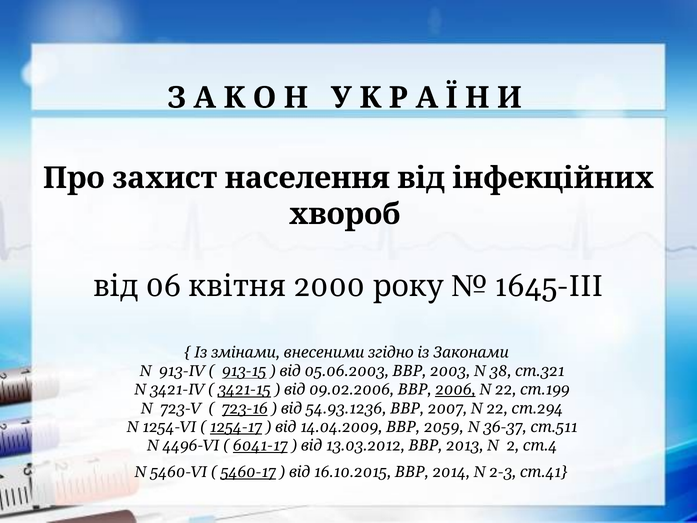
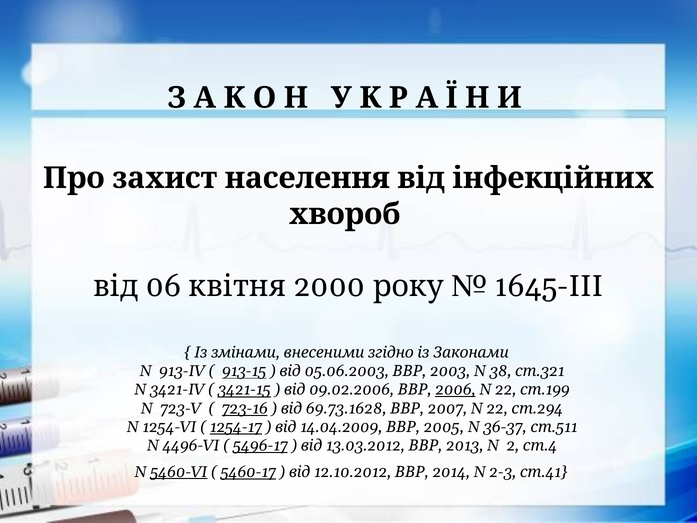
54.93.1236: 54.93.1236 -> 69.73.1628
2059: 2059 -> 2005
6041-17: 6041-17 -> 5496-17
5460-VI underline: none -> present
16.10.2015: 16.10.2015 -> 12.10.2012
